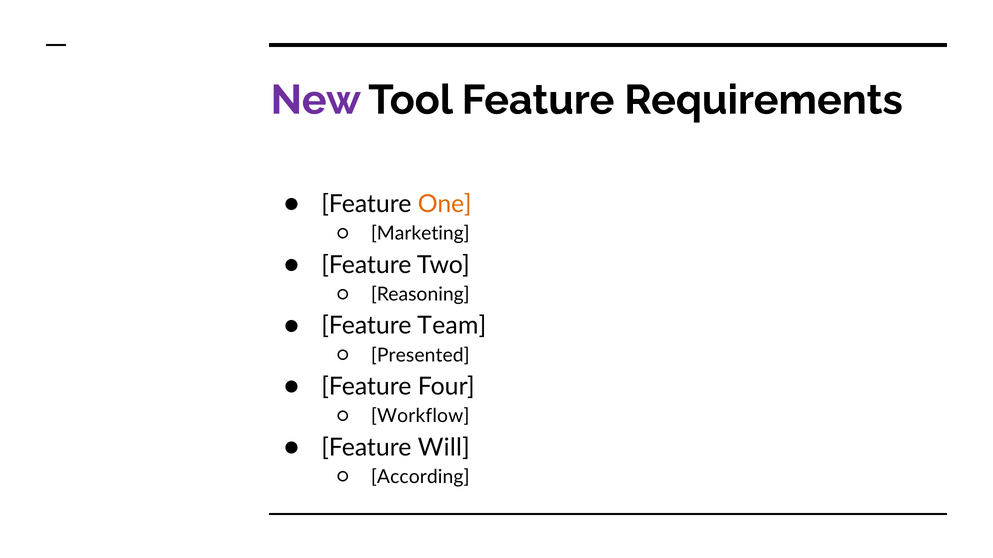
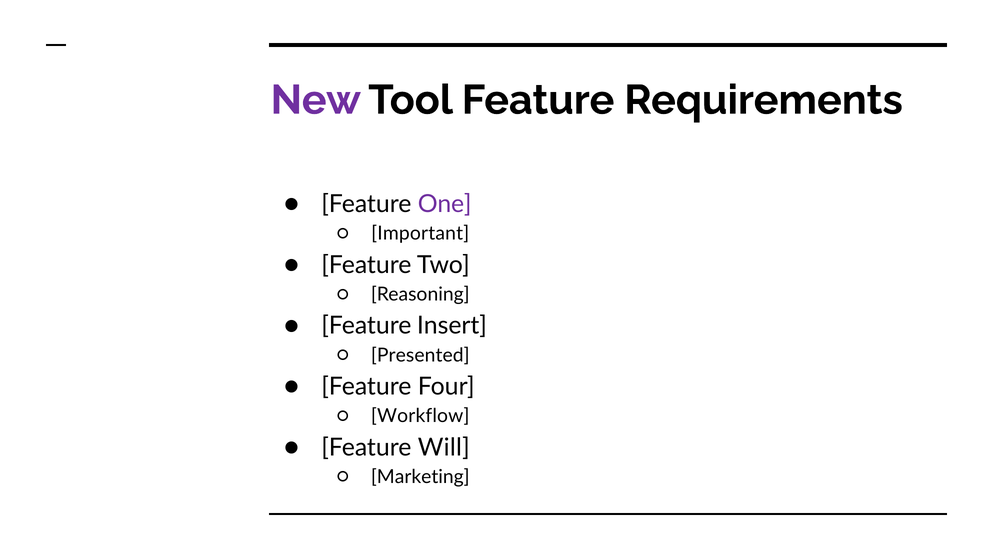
One colour: orange -> purple
Marketing: Marketing -> Important
Team: Team -> Insert
According: According -> Marketing
